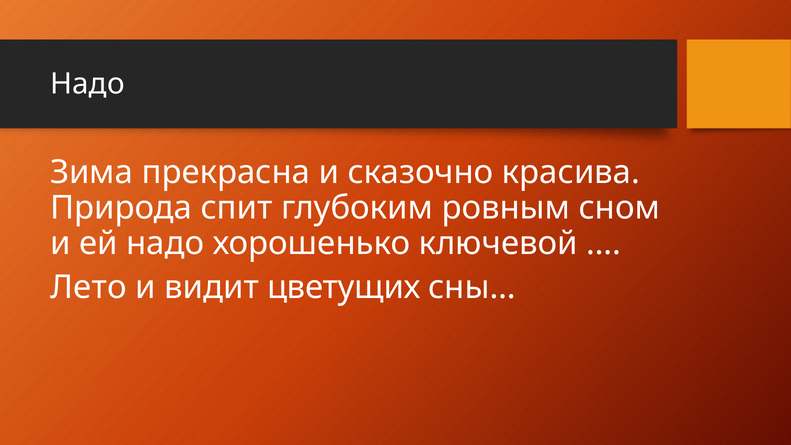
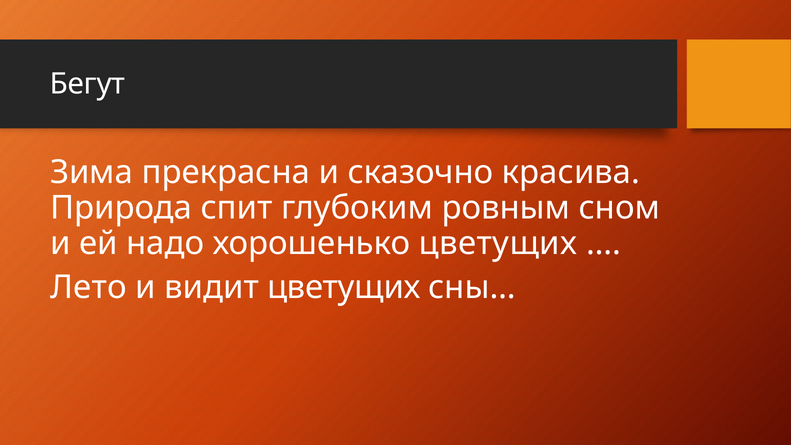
Надо at (87, 84): Надо -> Бегут
хорошенько ключевой: ключевой -> цветущих
